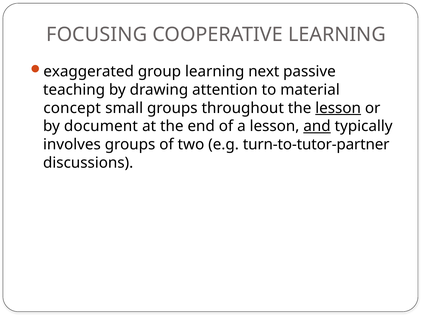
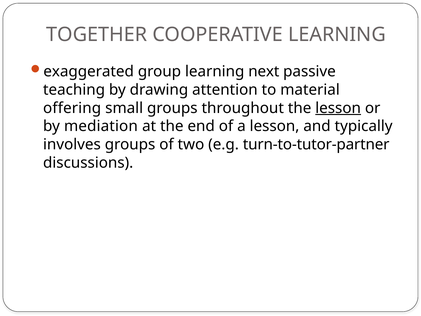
FOCUSING: FOCUSING -> TOGETHER
concept: concept -> offering
document: document -> mediation
and underline: present -> none
